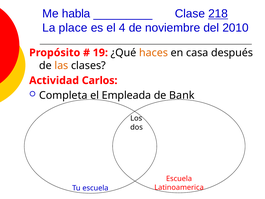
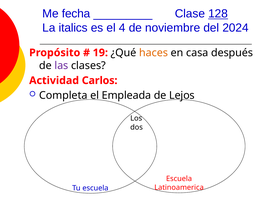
habla: habla -> fecha
218: 218 -> 128
place: place -> italics
2010: 2010 -> 2024
las colour: orange -> purple
Bank: Bank -> Lejos
